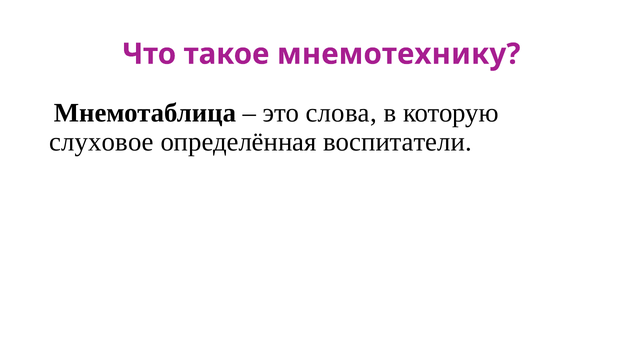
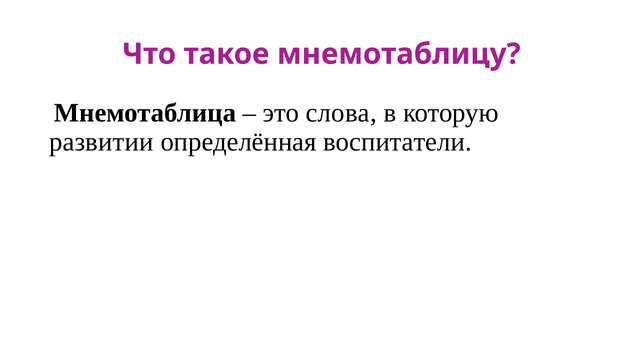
мнемотехнику: мнемотехнику -> мнемотаблицу
слуховое: слуховое -> развитии
